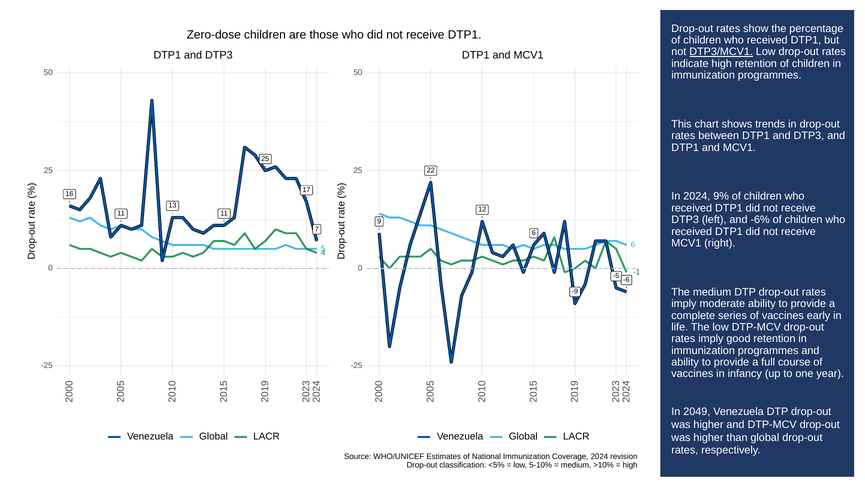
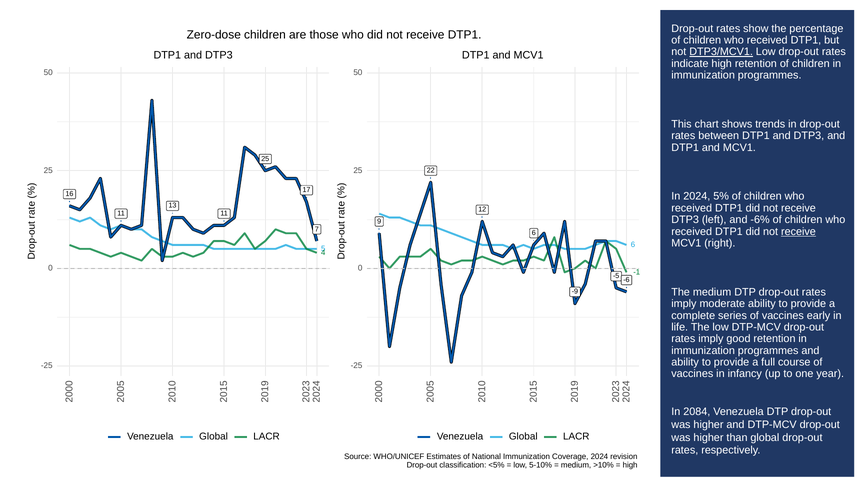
9%: 9% -> 5%
receive at (798, 231) underline: none -> present
2049: 2049 -> 2084
